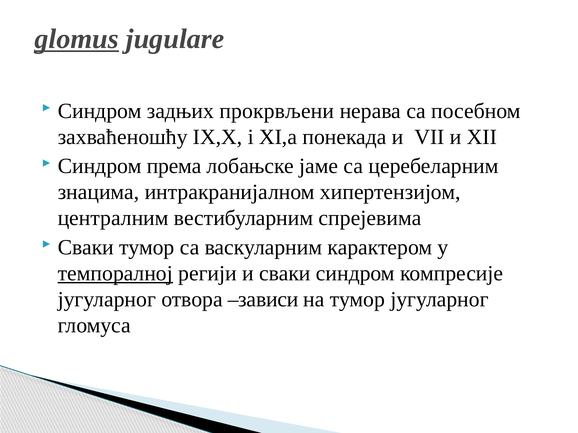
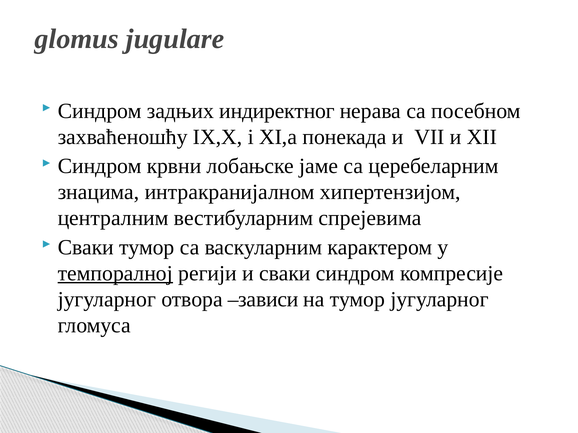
glomus underline: present -> none
прокрвљени: прокрвљени -> индиректног
према: према -> крвни
